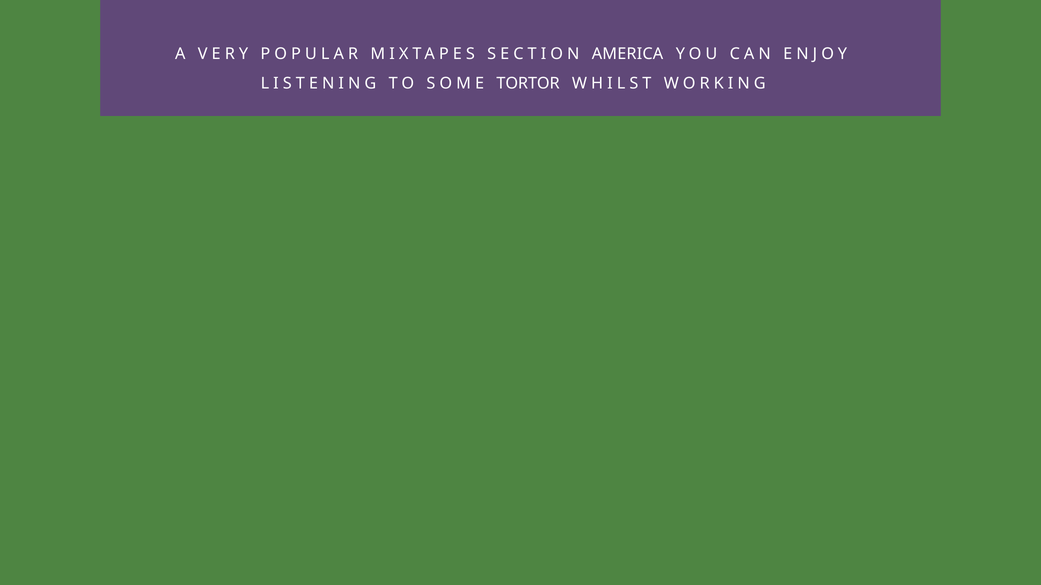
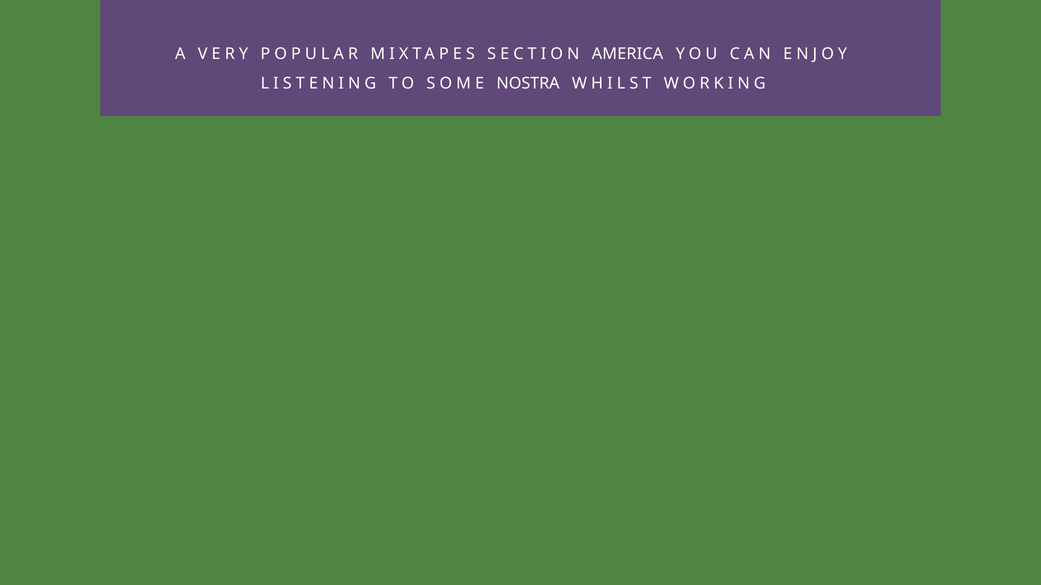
TORTOR: TORTOR -> NOSTRA
